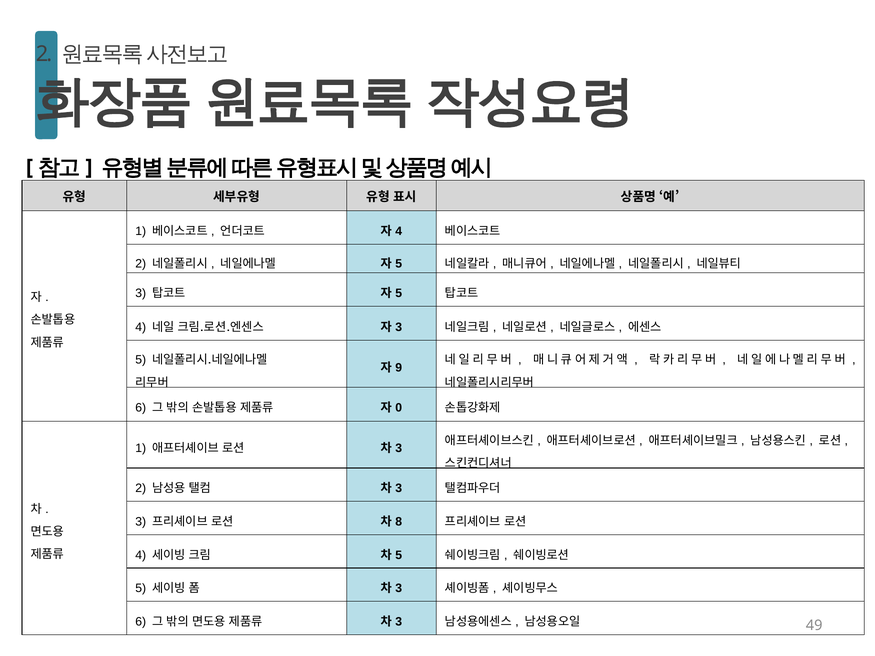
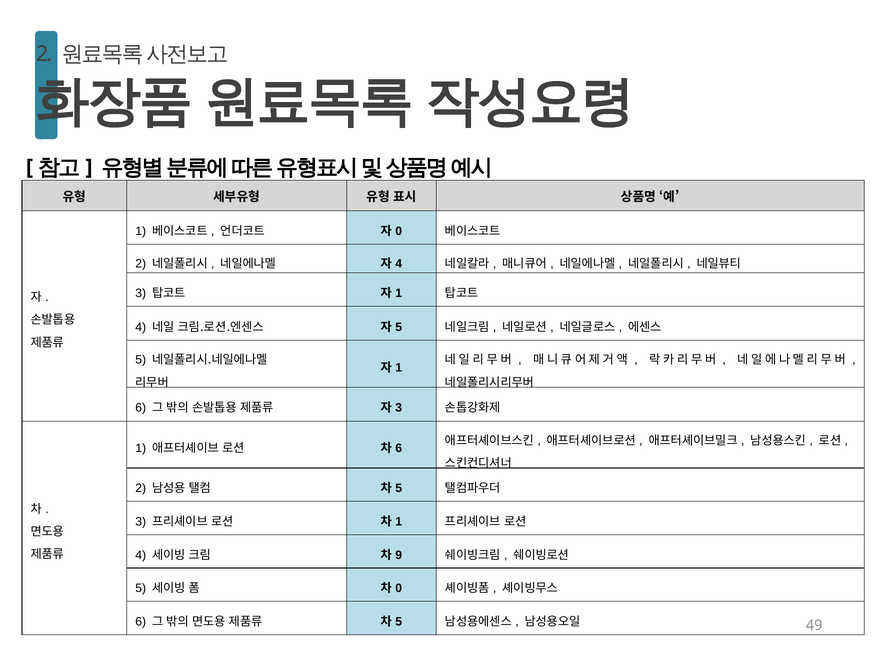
4 at (399, 231): 4 -> 0
5 at (399, 264): 5 -> 4
5 at (399, 293): 5 -> 1
3 at (399, 327): 3 -> 5
9 at (399, 368): 9 -> 1
0 at (399, 408): 0 -> 3
3 at (399, 449): 3 -> 6
3 at (399, 489): 3 -> 5
8 at (399, 522): 8 -> 1
5 at (399, 555): 5 -> 9
3 at (399, 589): 3 -> 0
3 at (399, 622): 3 -> 5
